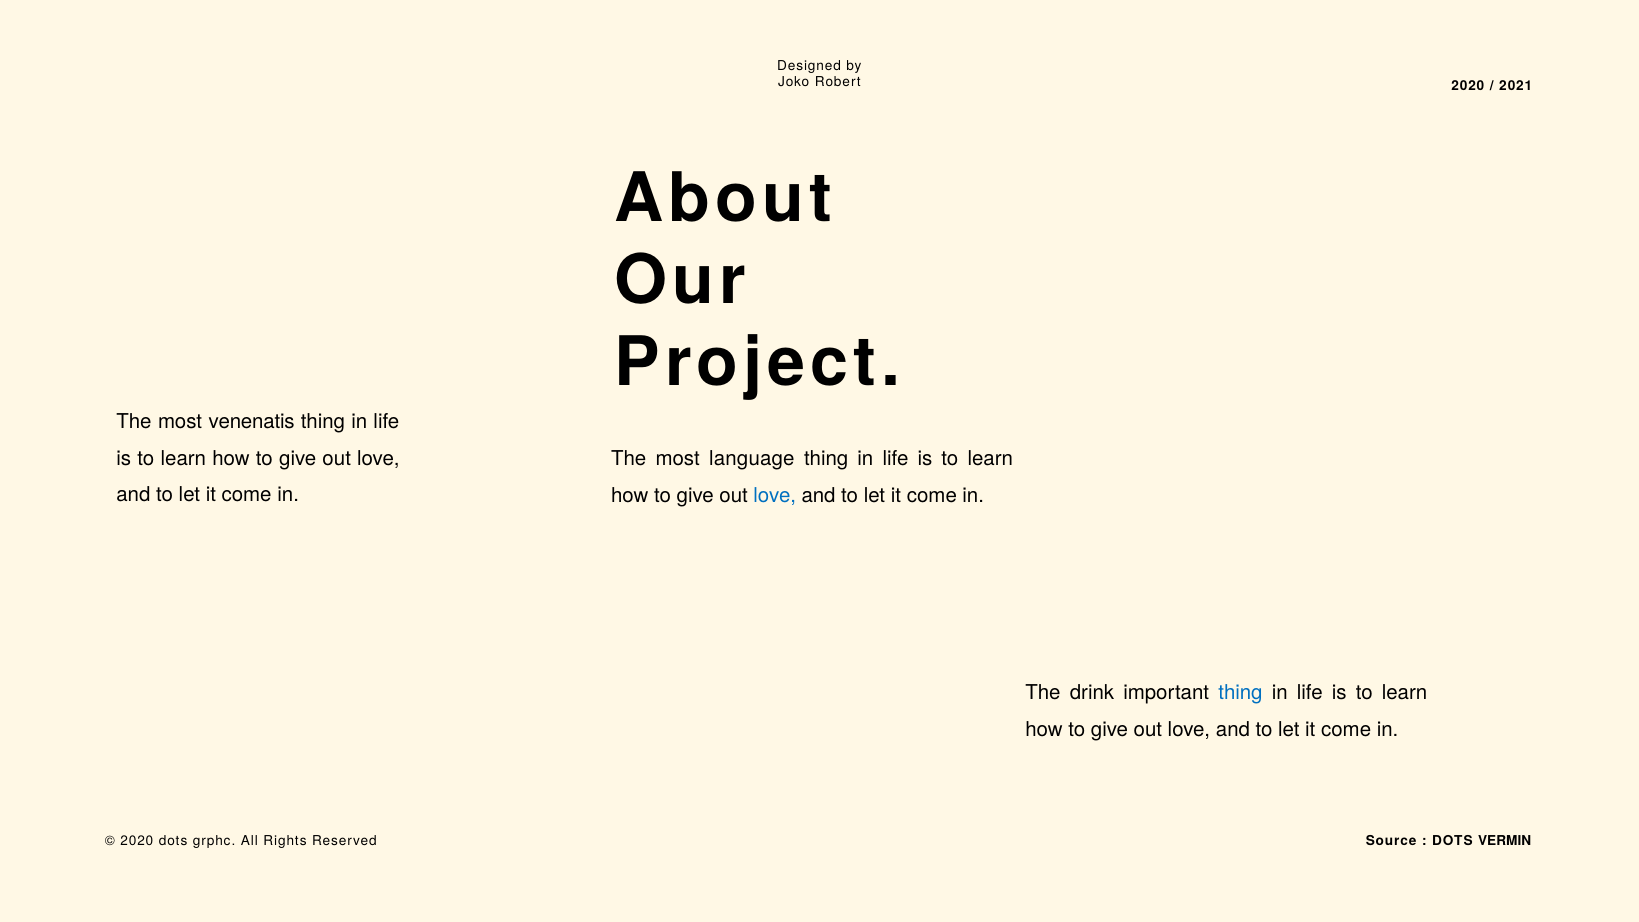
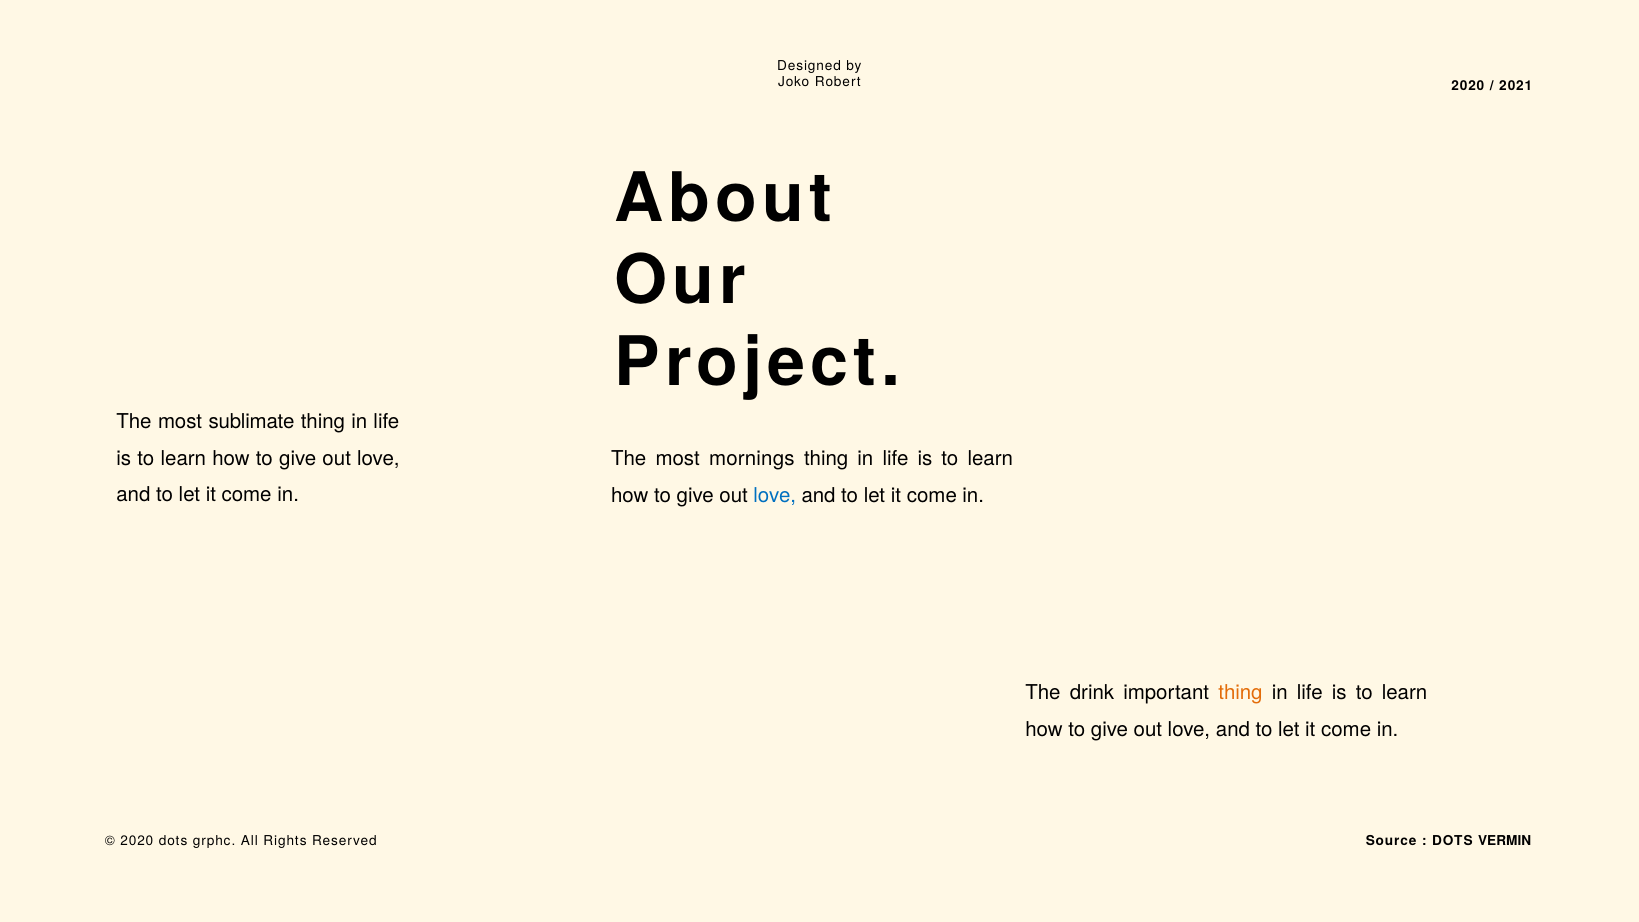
venenatis: venenatis -> sublimate
language: language -> mornings
thing at (1240, 693) colour: blue -> orange
